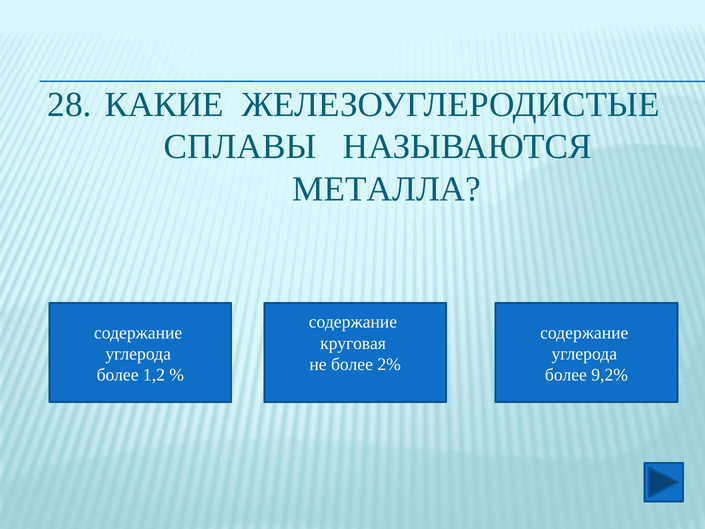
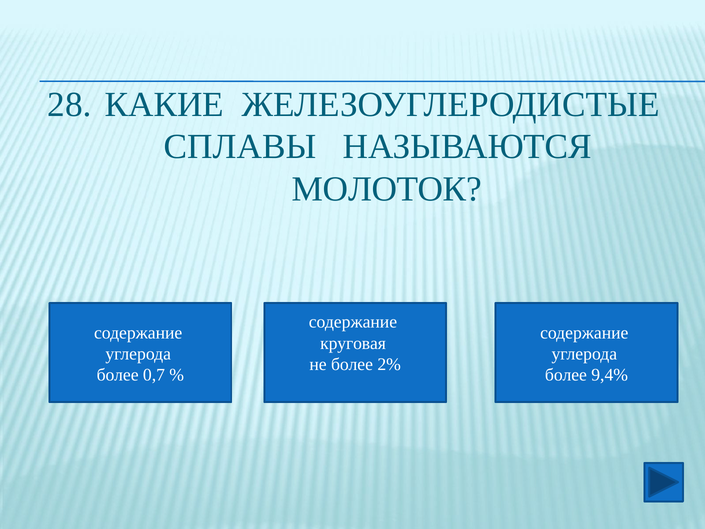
МЕТАЛЛА: МЕТАЛЛА -> МОЛОТОК
1,2: 1,2 -> 0,7
9,2%: 9,2% -> 9,4%
